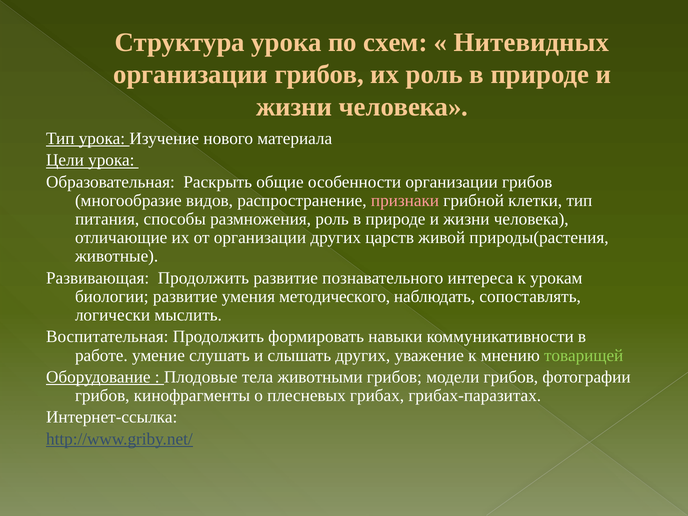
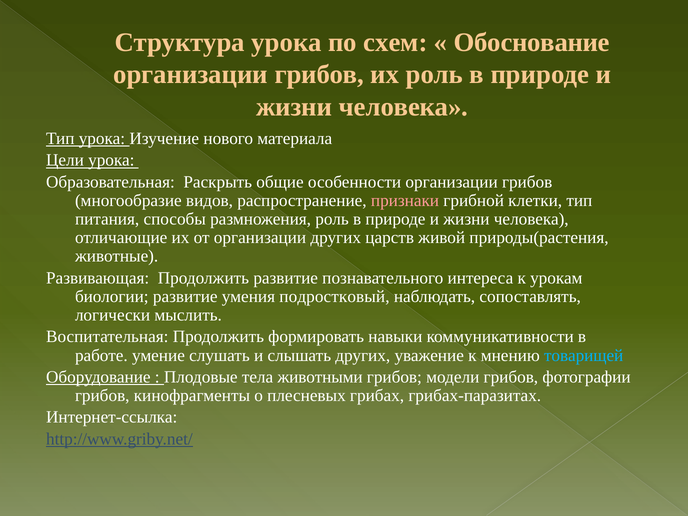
Нитевидных: Нитевидных -> Обоснование
методического: методического -> подростковый
товарищей colour: light green -> light blue
